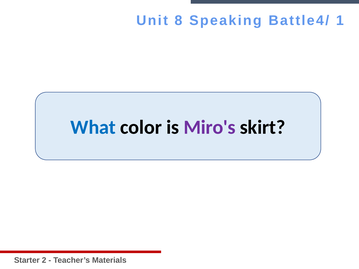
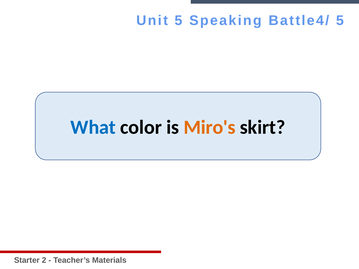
Unit 8: 8 -> 5
Battle4/ 1: 1 -> 5
Miro's colour: purple -> orange
